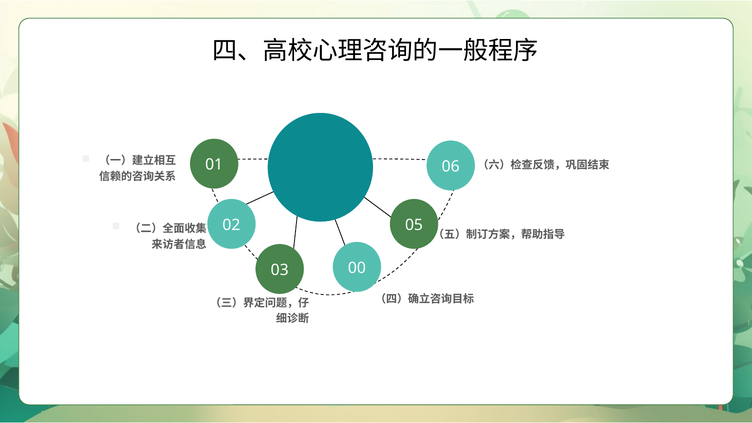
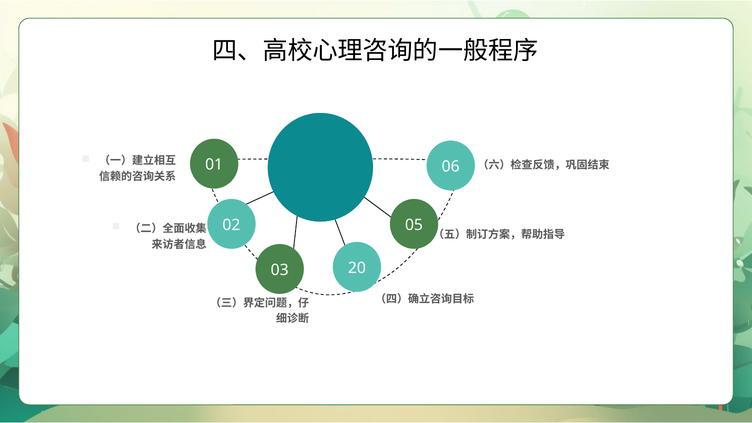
00: 00 -> 20
